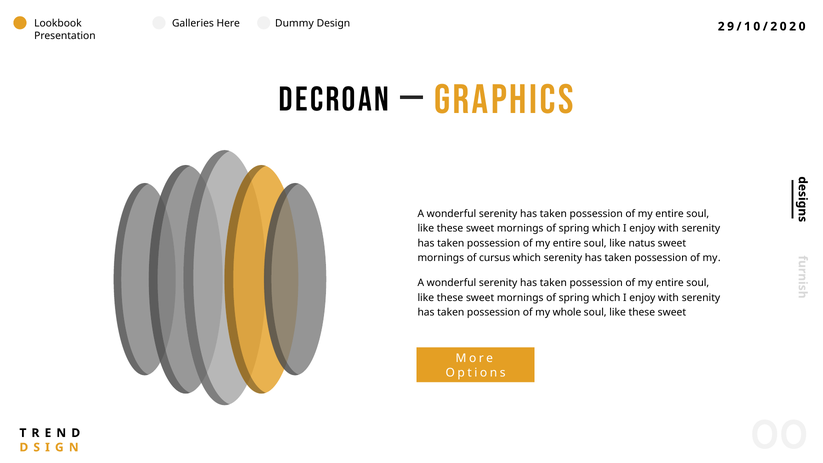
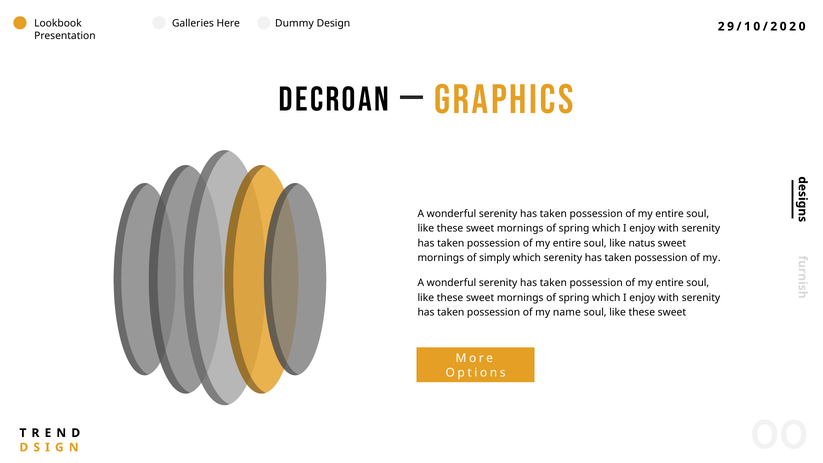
cursus: cursus -> simply
whole: whole -> name
